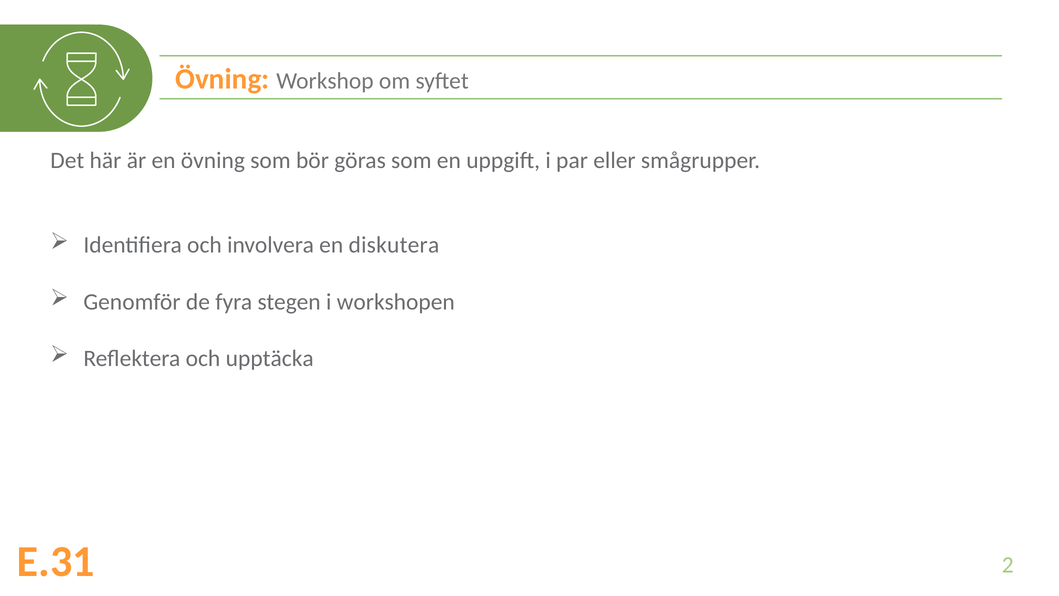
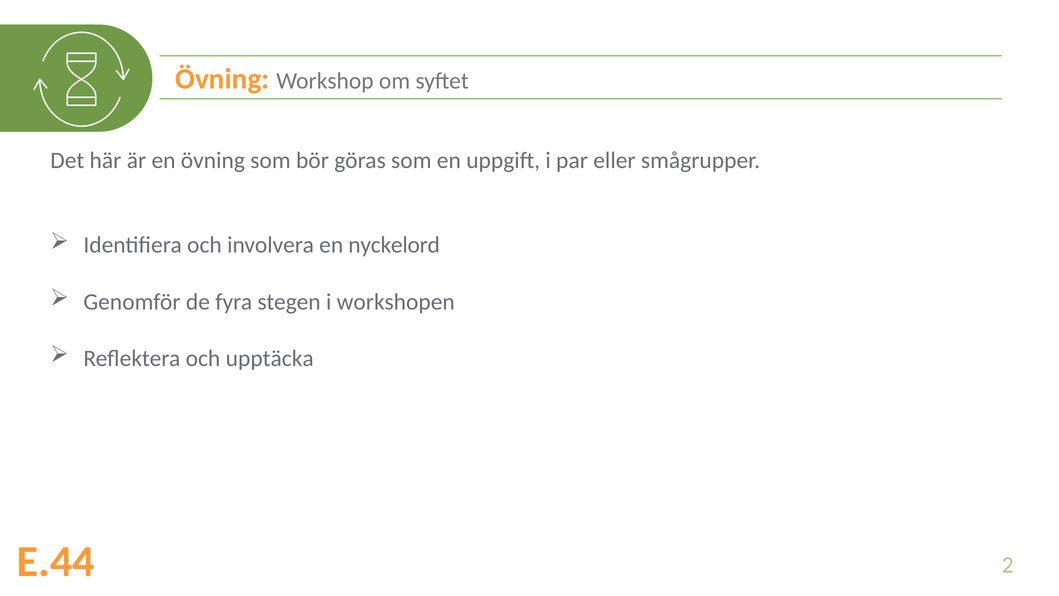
diskutera: diskutera -> nyckelord
E.31: E.31 -> E.44
